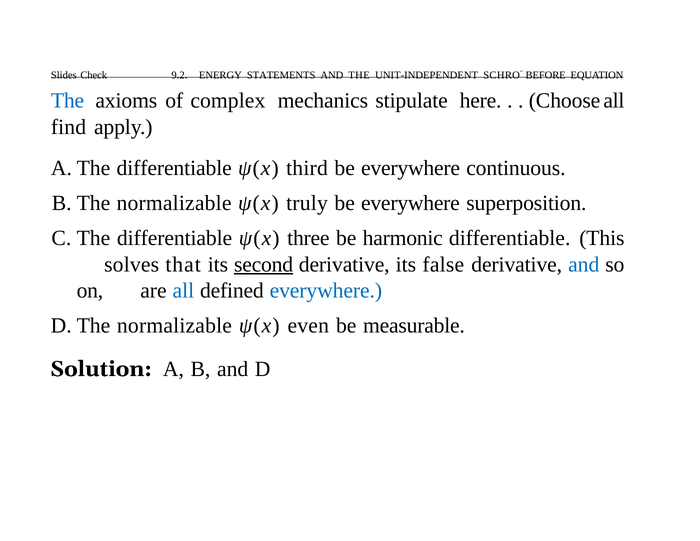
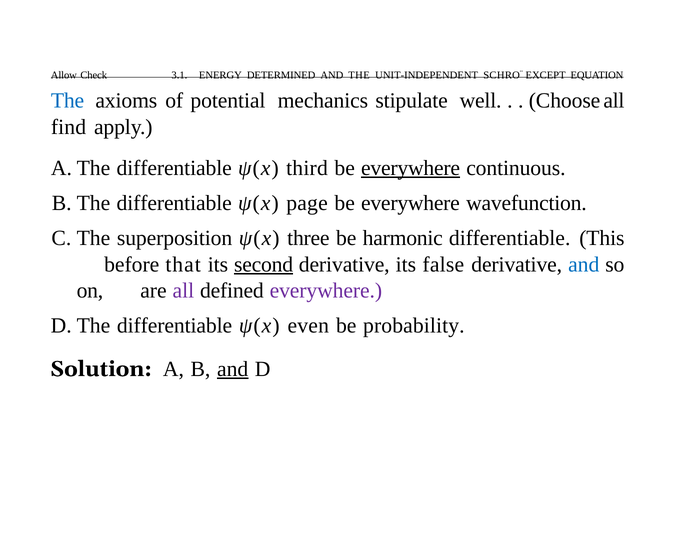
Slides: Slides -> Allow
9.2: 9.2 -> 3.1
STATEMENTS: STATEMENTS -> DETERMINED
BEFORE: BEFORE -> EXCEPT
complex: complex -> potential
here: here -> well
everywhere at (411, 168) underline: none -> present
normalizable at (174, 203): normalizable -> differentiable
truly: truly -> page
superposition: superposition -> wavefunction
differentiable at (175, 238): differentiable -> superposition
solves: solves -> before
all colour: blue -> purple
everywhere at (326, 291) colour: blue -> purple
normalizable at (174, 326): normalizable -> differentiable
measurable: measurable -> probability
and at (233, 369) underline: none -> present
